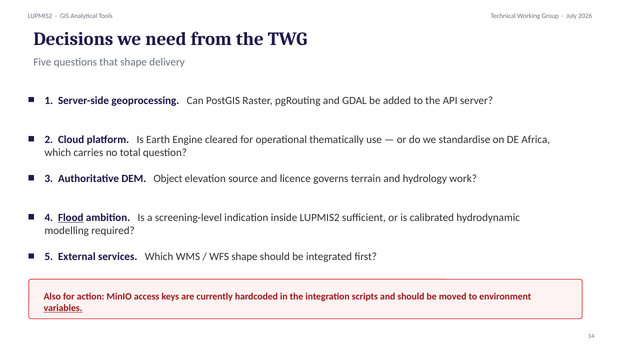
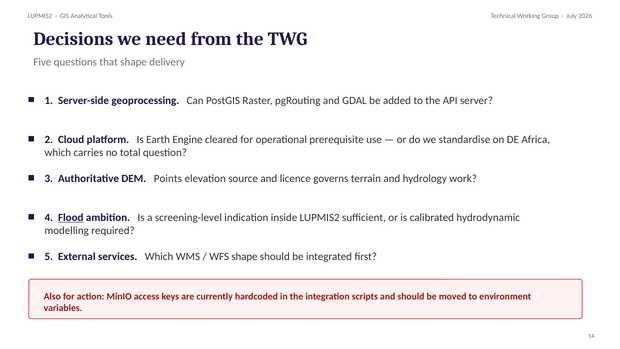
thematically: thematically -> prerequisite
Object: Object -> Points
variables underline: present -> none
